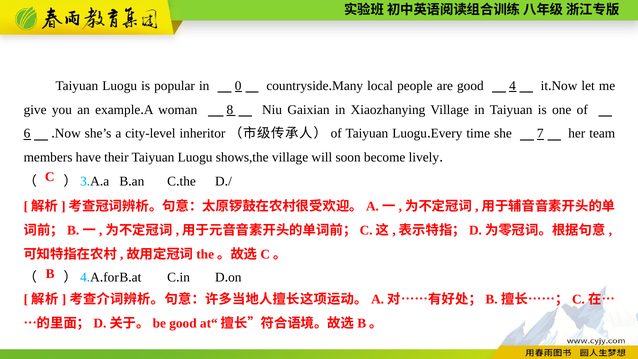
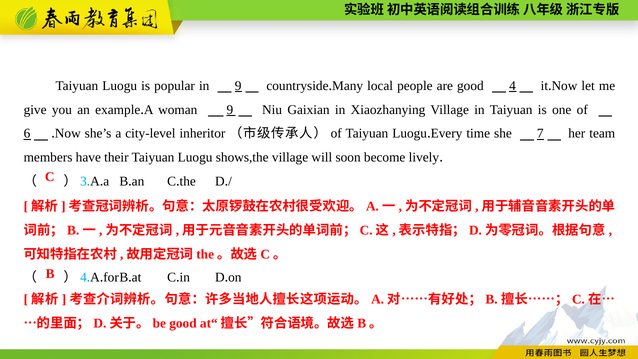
in 0: 0 -> 9
woman 8: 8 -> 9
